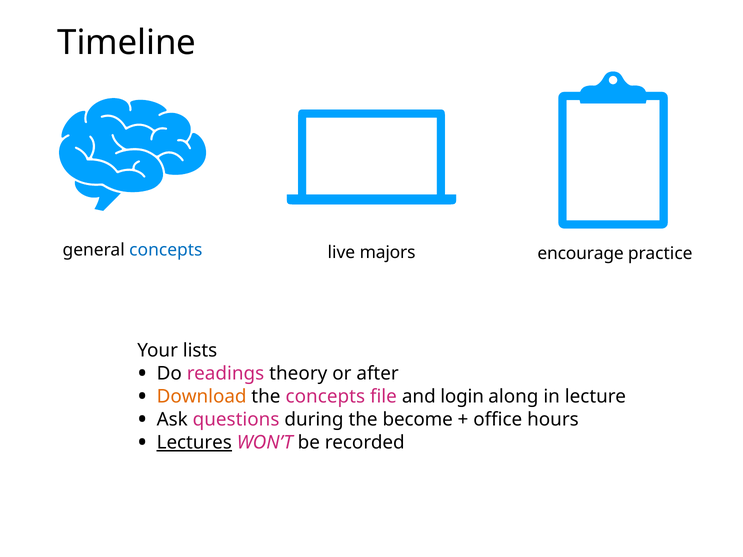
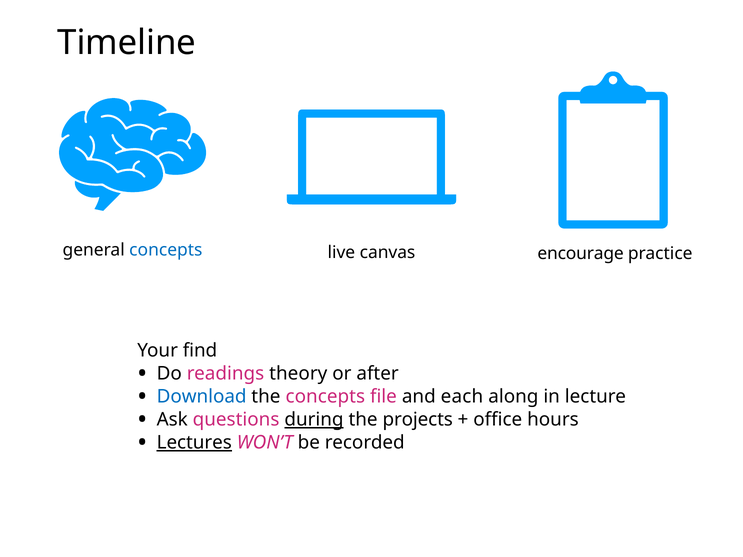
majors: majors -> canvas
lists: lists -> find
Download colour: orange -> blue
login: login -> each
during underline: none -> present
become: become -> projects
